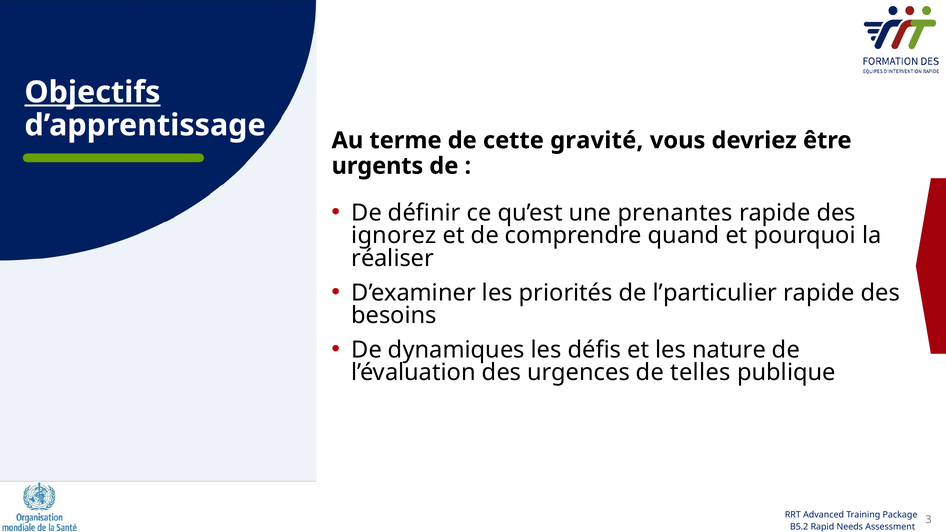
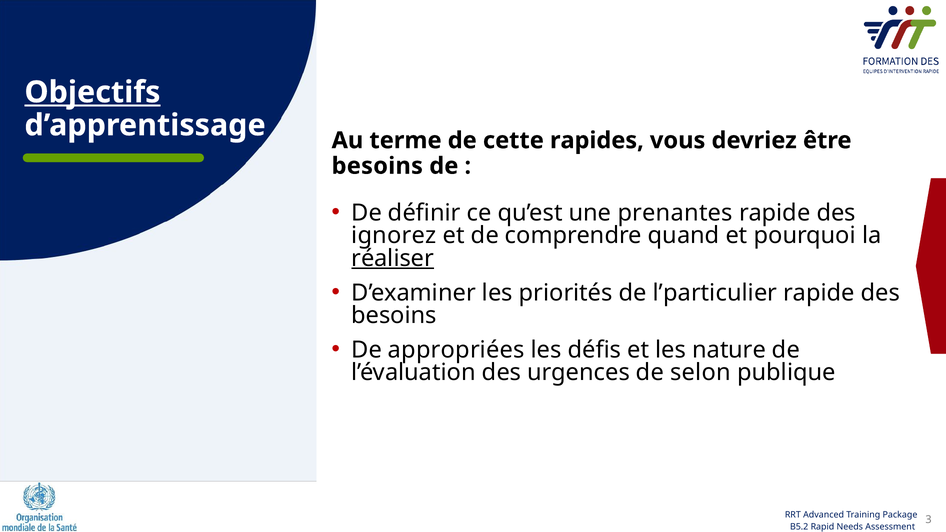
gravité: gravité -> rapides
urgents at (377, 166): urgents -> besoins
réaliser underline: none -> present
dynamiques: dynamiques -> appropriées
telles: telles -> selon
